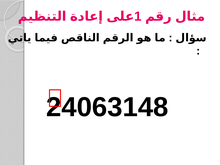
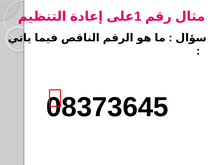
24063148: 24063148 -> 08373645
